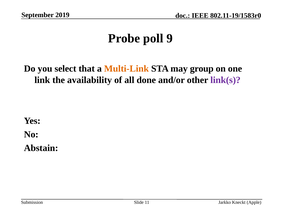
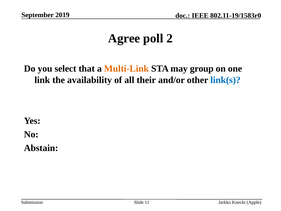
Probe: Probe -> Agree
9: 9 -> 2
done: done -> their
link(s colour: purple -> blue
